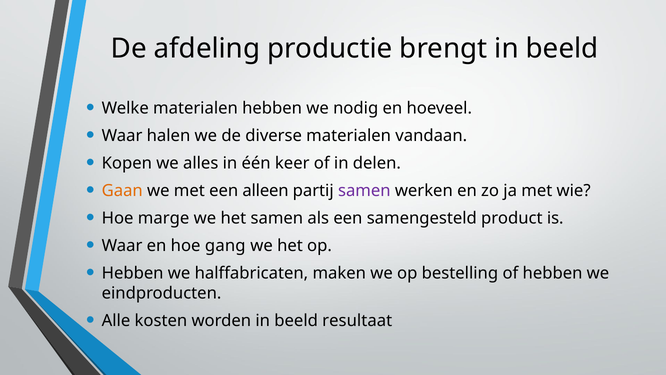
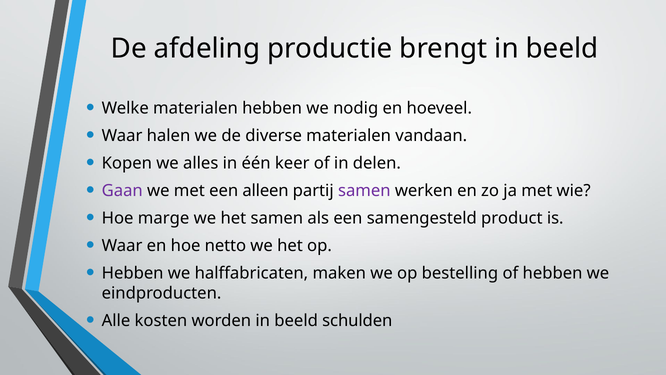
Gaan colour: orange -> purple
gang: gang -> netto
resultaat: resultaat -> schulden
